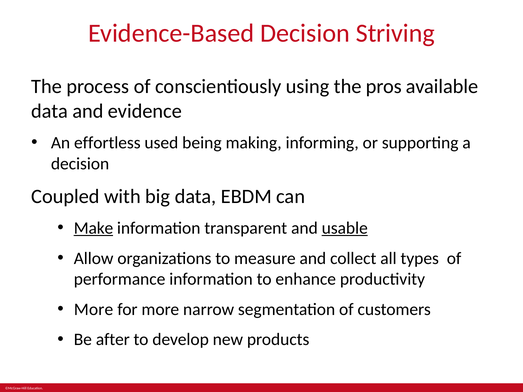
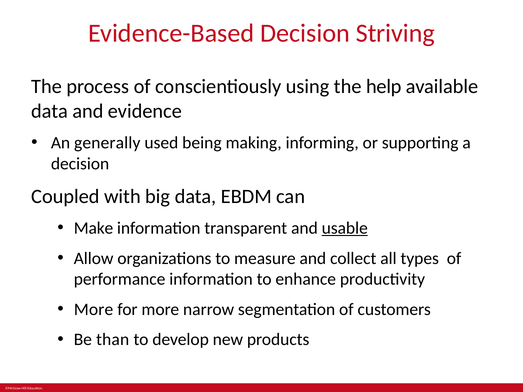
pros: pros -> help
effortless: effortless -> generally
Make underline: present -> none
after: after -> than
